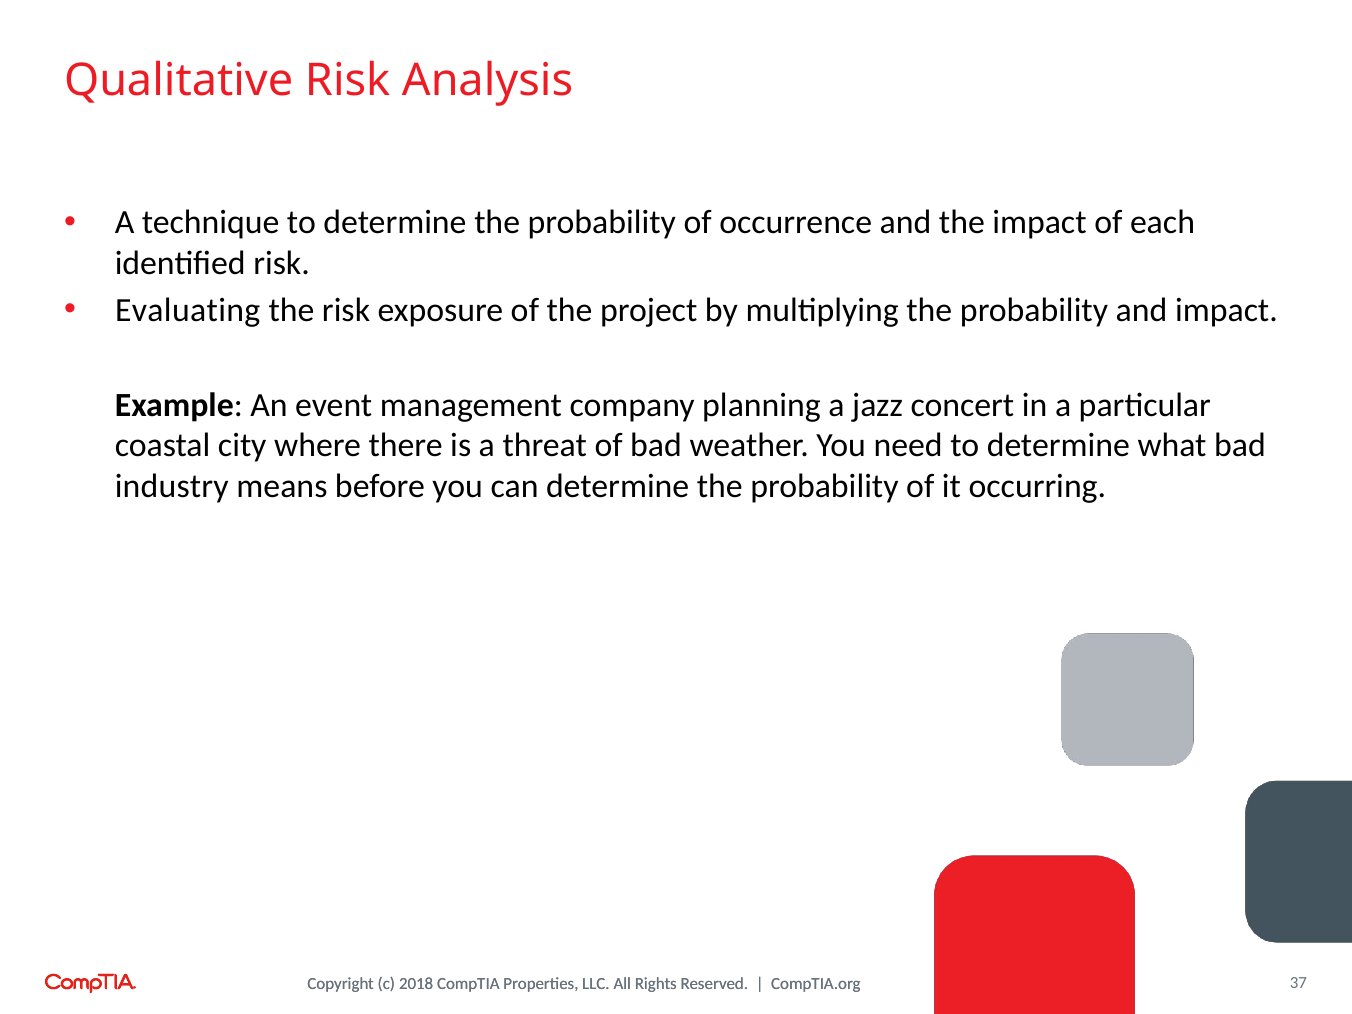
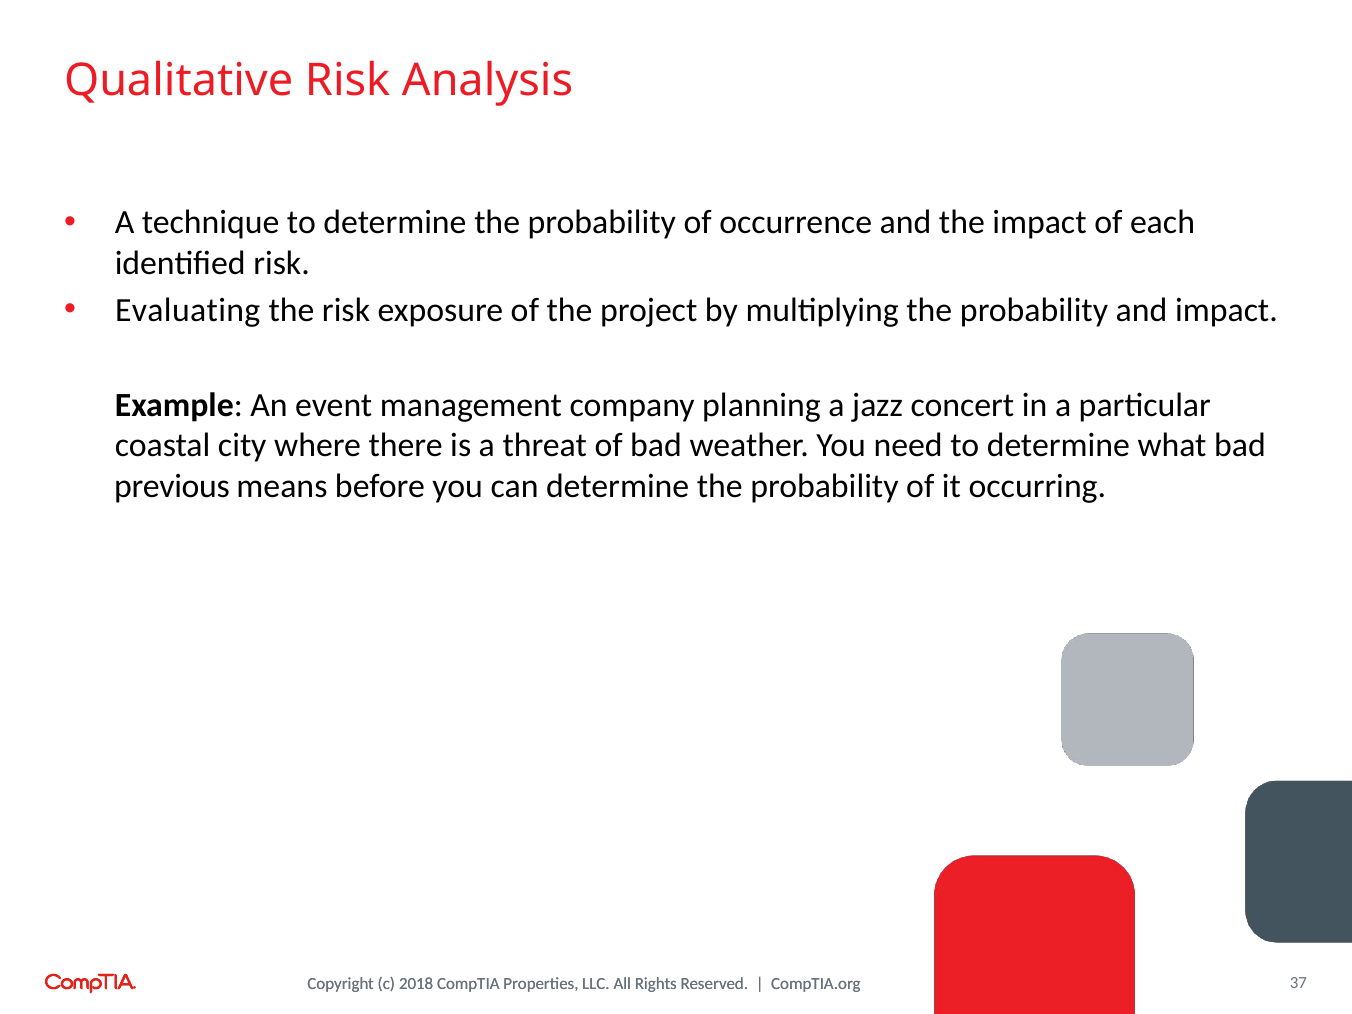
industry: industry -> previous
